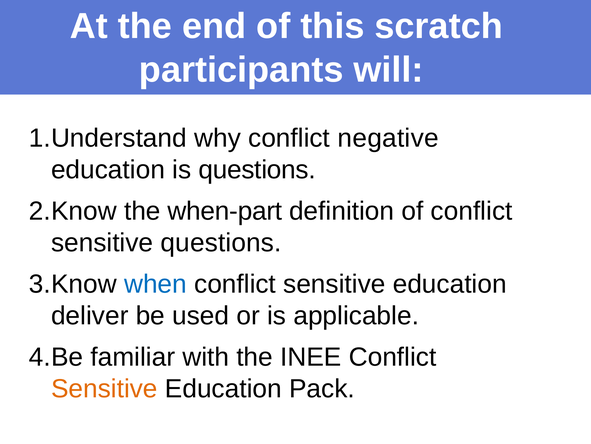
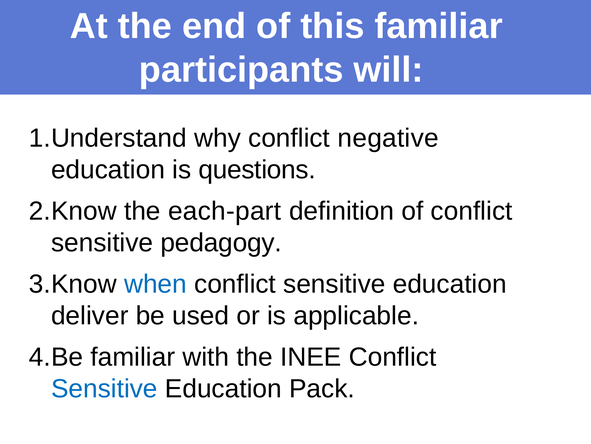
this scratch: scratch -> familiar
when-part: when-part -> each-part
sensitive questions: questions -> pedagogy
Sensitive at (104, 388) colour: orange -> blue
